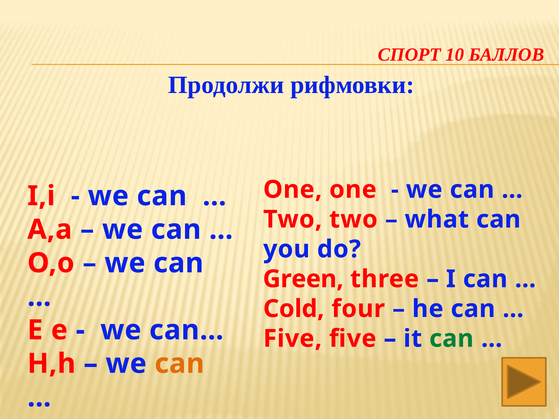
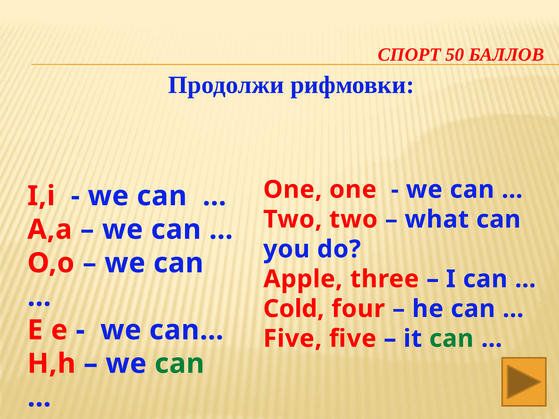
10: 10 -> 50
Green: Green -> Apple
can at (179, 364) colour: orange -> green
